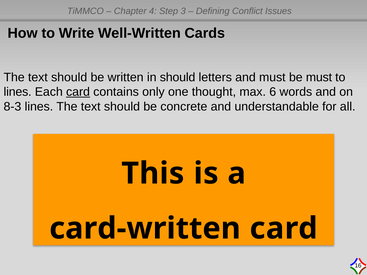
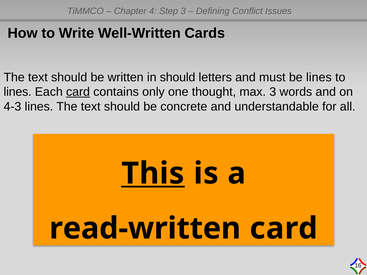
be must: must -> lines
max 6: 6 -> 3
8-3: 8-3 -> 4-3
This underline: none -> present
card-written: card-written -> read-written
